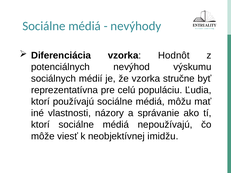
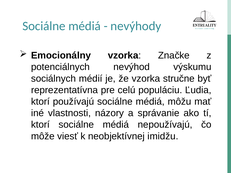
Diferenciácia: Diferenciácia -> Emocionálny
Hodnôt: Hodnôt -> Značke
